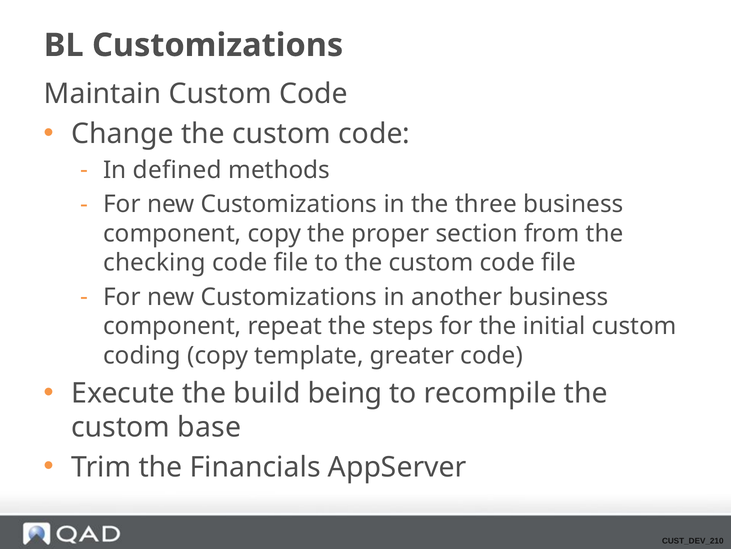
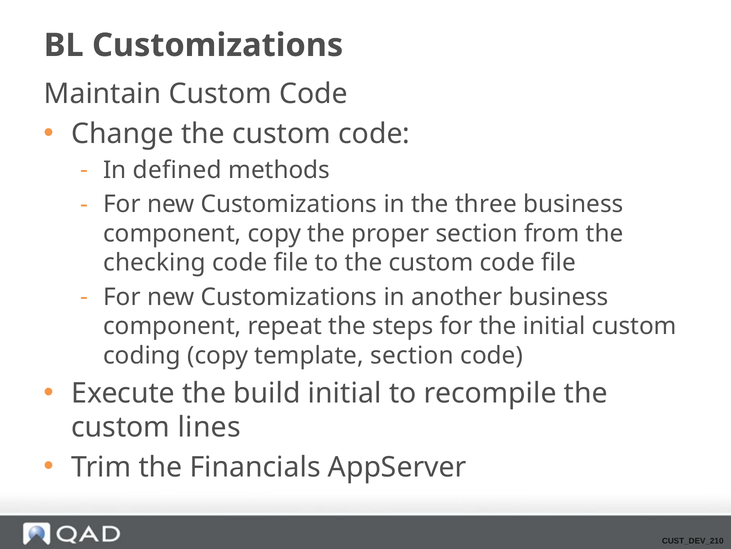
template greater: greater -> section
build being: being -> initial
base: base -> lines
